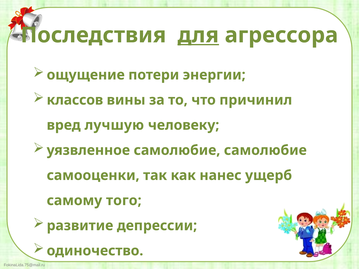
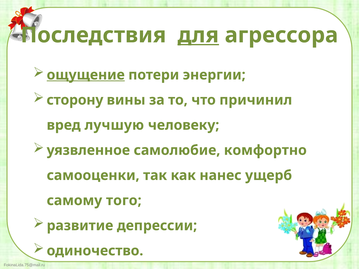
ощущение underline: none -> present
классов: классов -> сторону
самолюбие самолюбие: самолюбие -> комфортно
